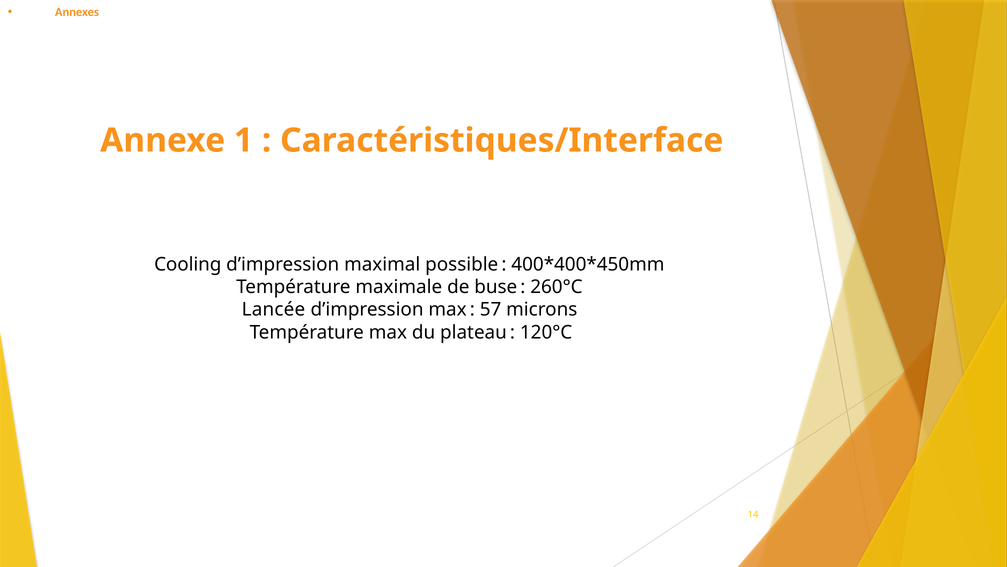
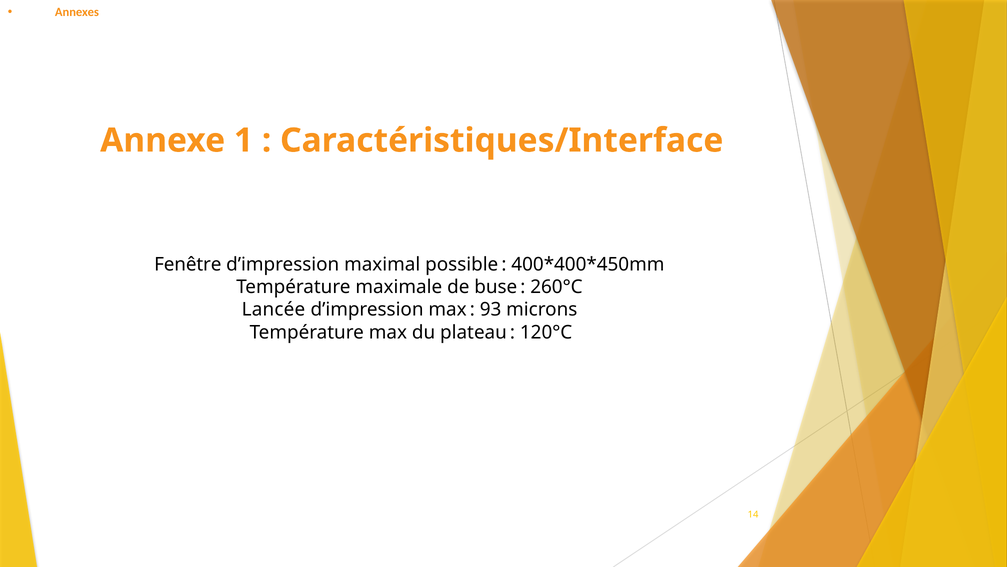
Cooling: Cooling -> Fenêtre
57: 57 -> 93
